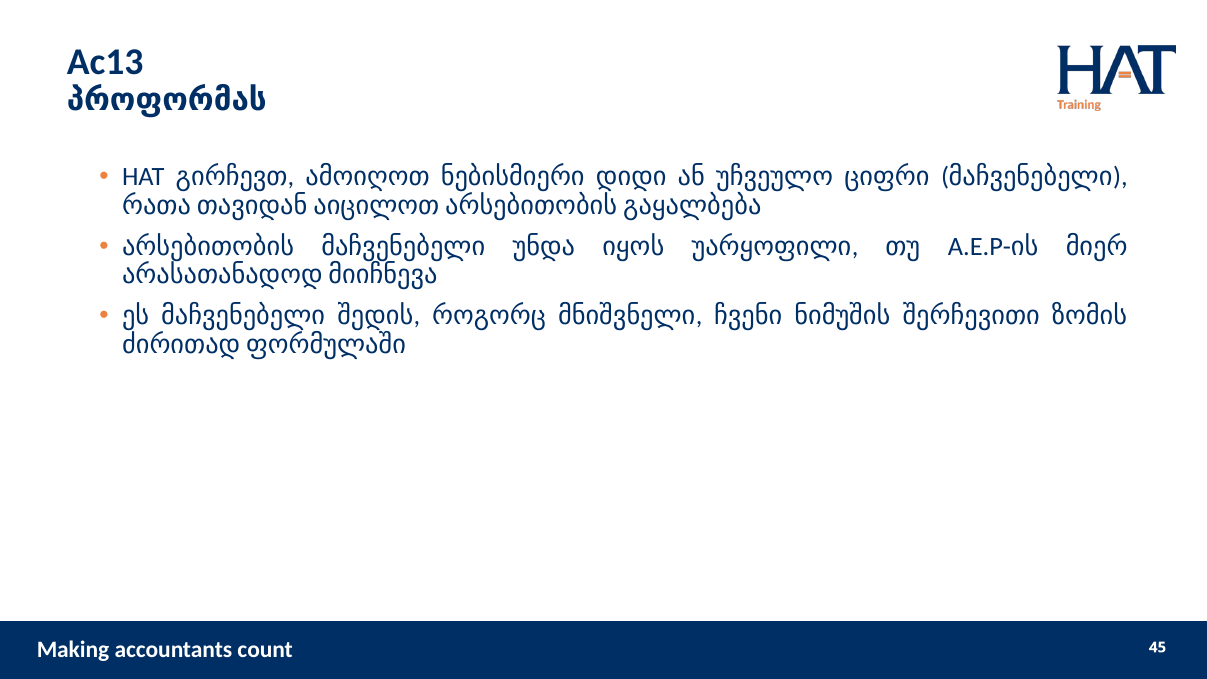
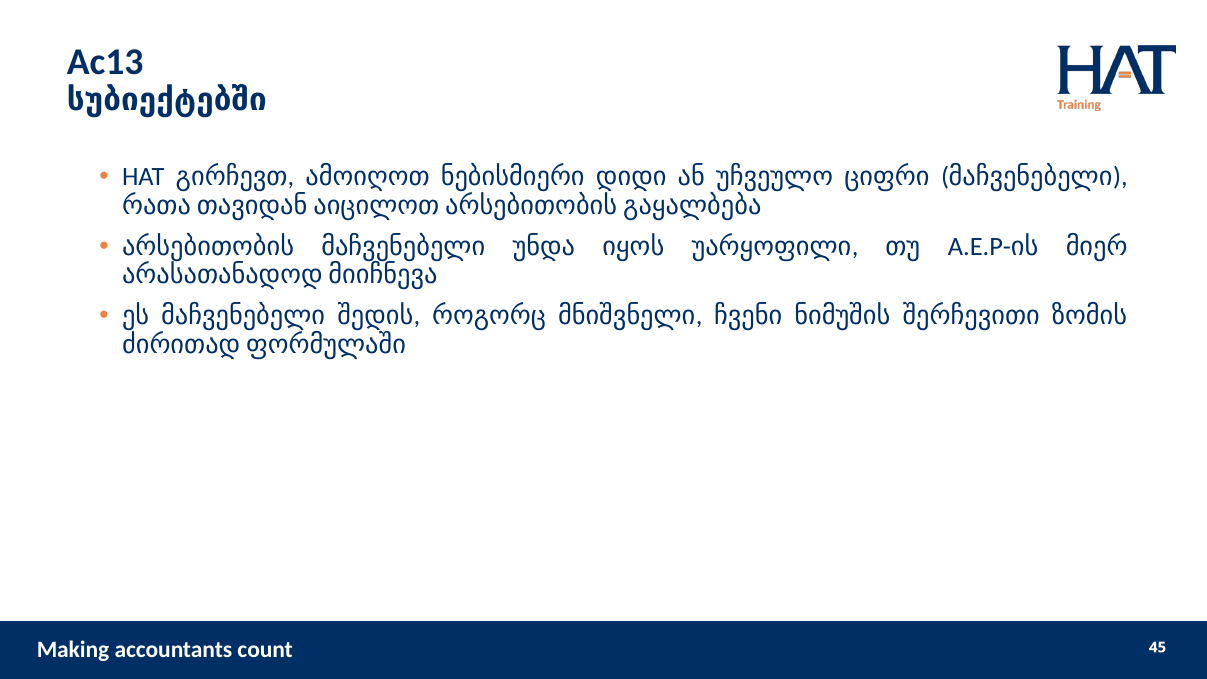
პროფორმას: პროფორმას -> სუბიექტებში
